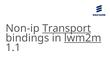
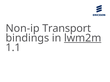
Transport underline: present -> none
